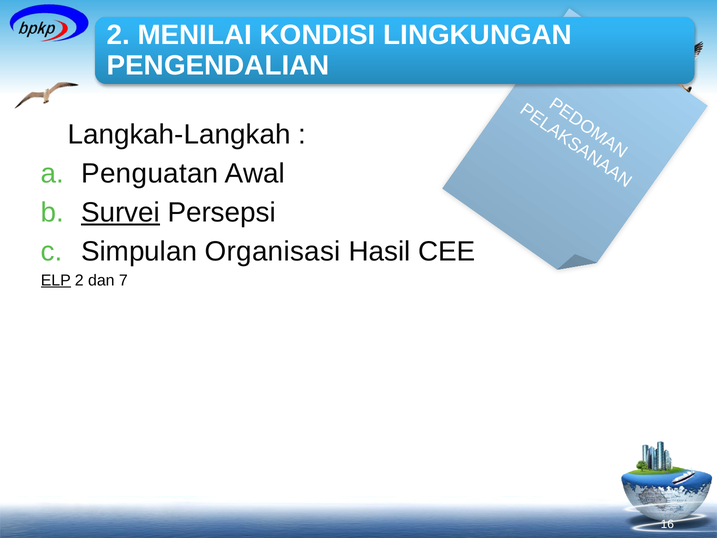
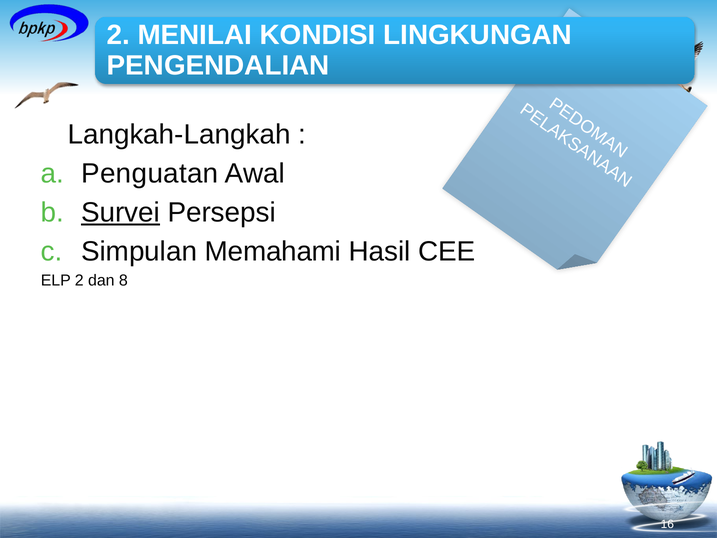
Organisasi: Organisasi -> Memahami
ELP underline: present -> none
7: 7 -> 8
